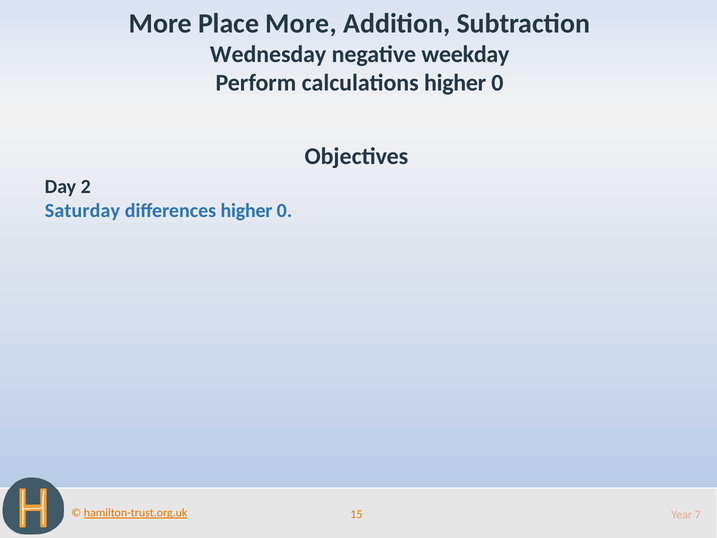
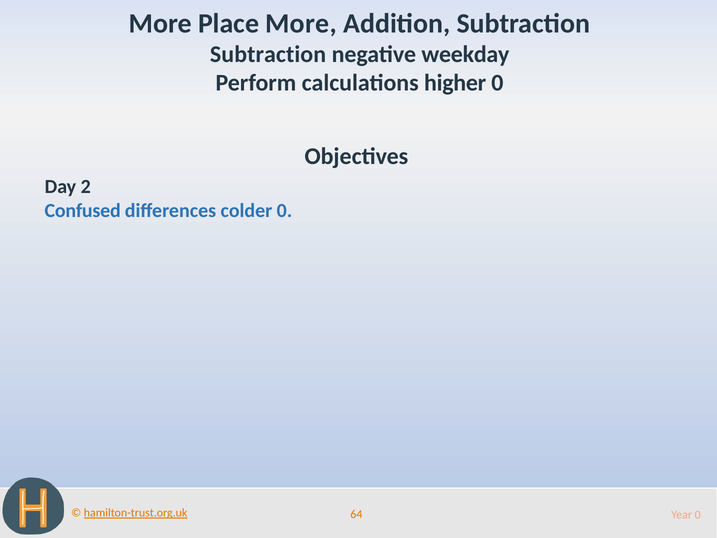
Wednesday at (268, 54): Wednesday -> Subtraction
Saturday: Saturday -> Confused
differences higher: higher -> colder
15: 15 -> 64
Year 7: 7 -> 0
